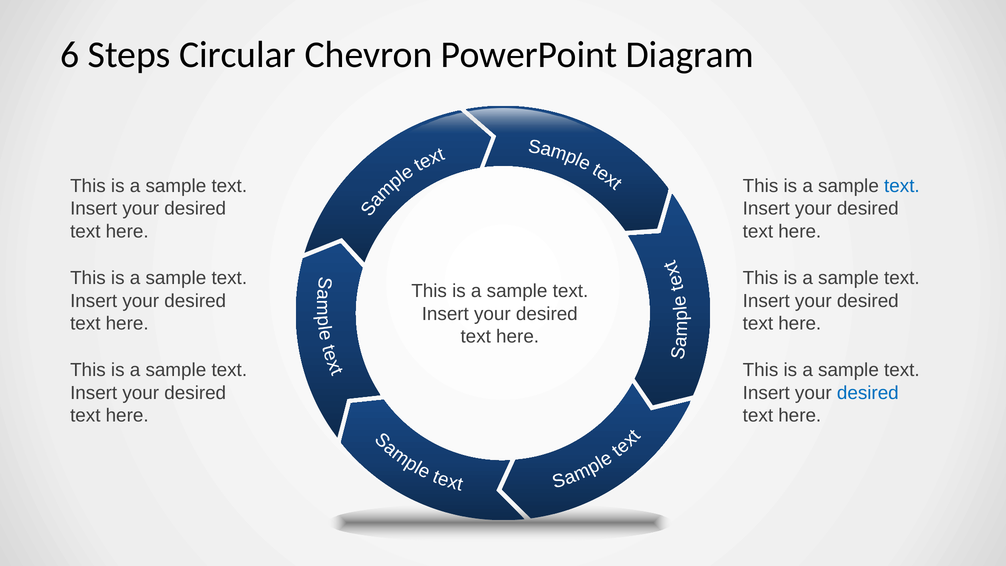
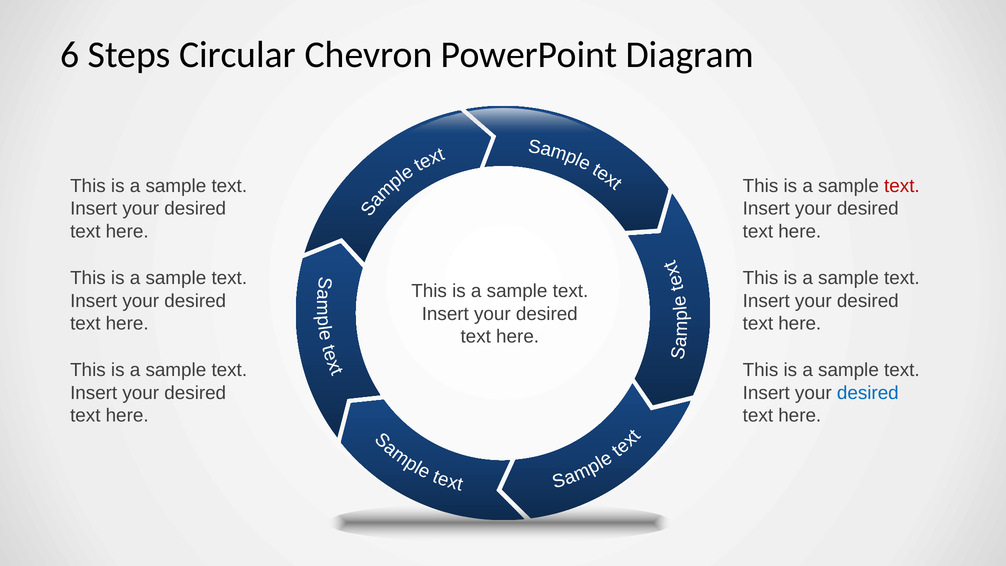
text at (902, 186) colour: blue -> red
